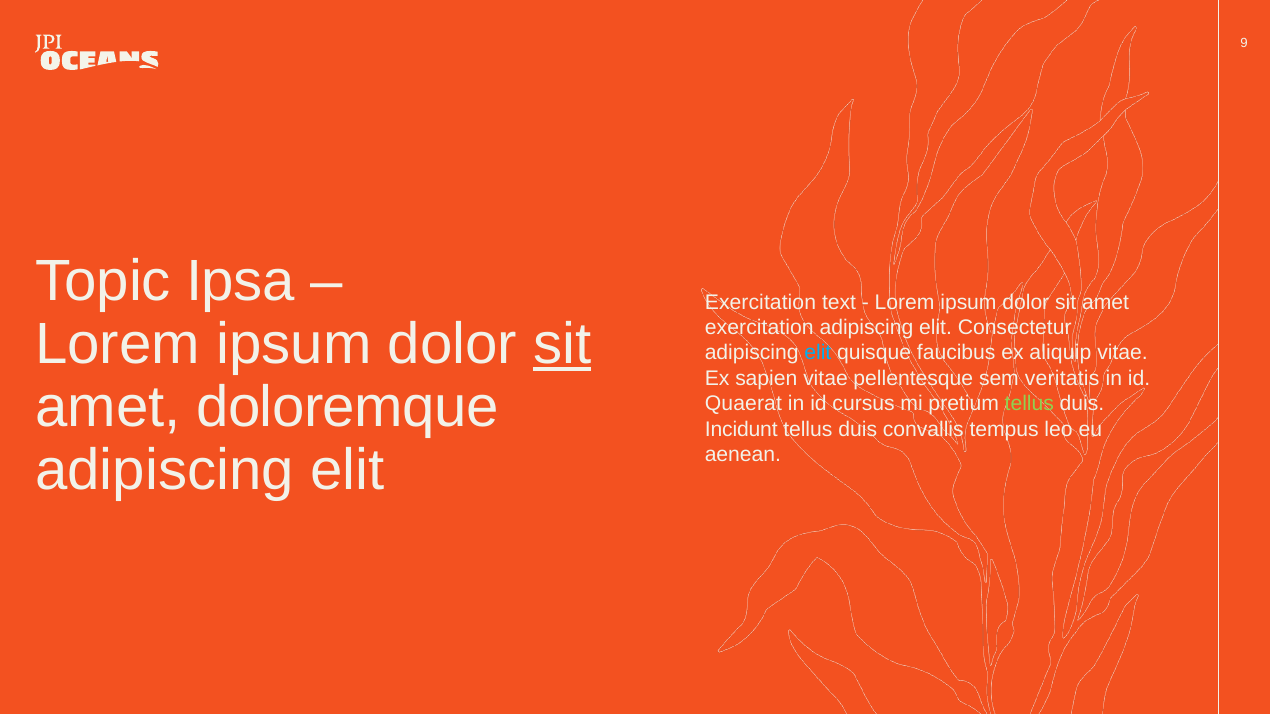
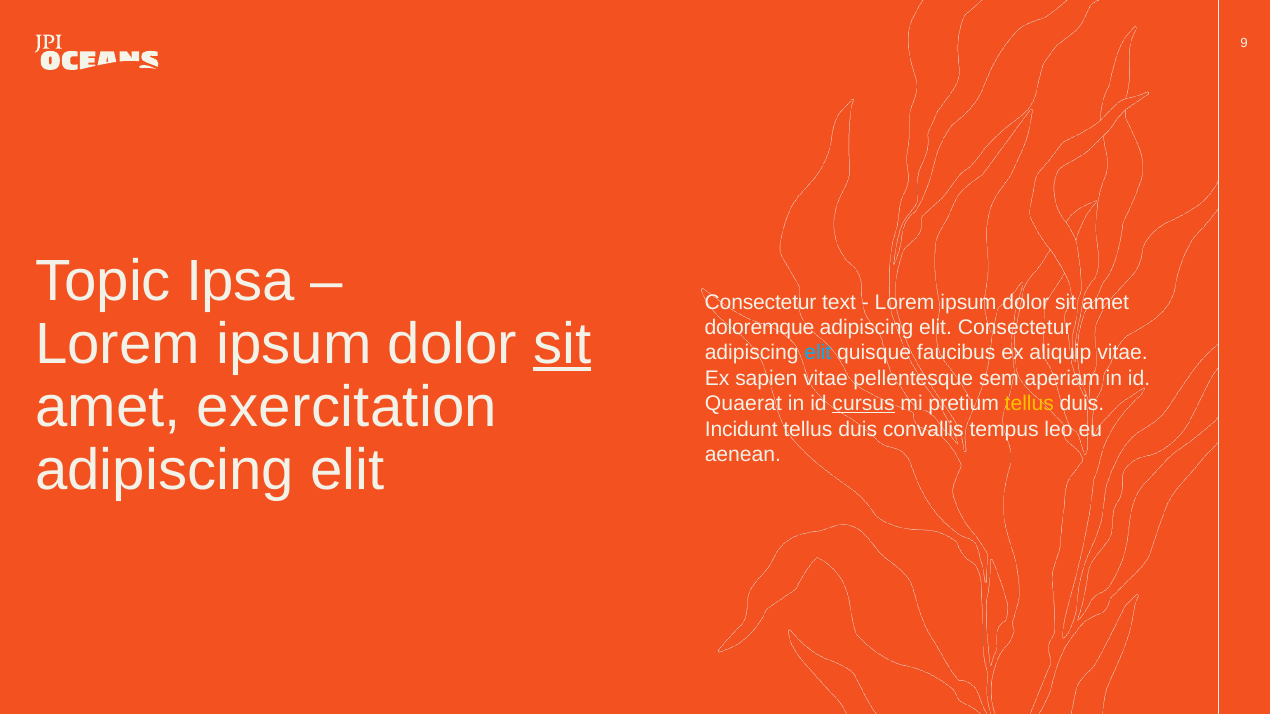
Exercitation at (760, 302): Exercitation -> Consectetur
exercitation at (759, 328): exercitation -> doloremque
veritatis: veritatis -> aperiam
doloremque: doloremque -> exercitation
cursus underline: none -> present
tellus at (1029, 404) colour: light green -> yellow
